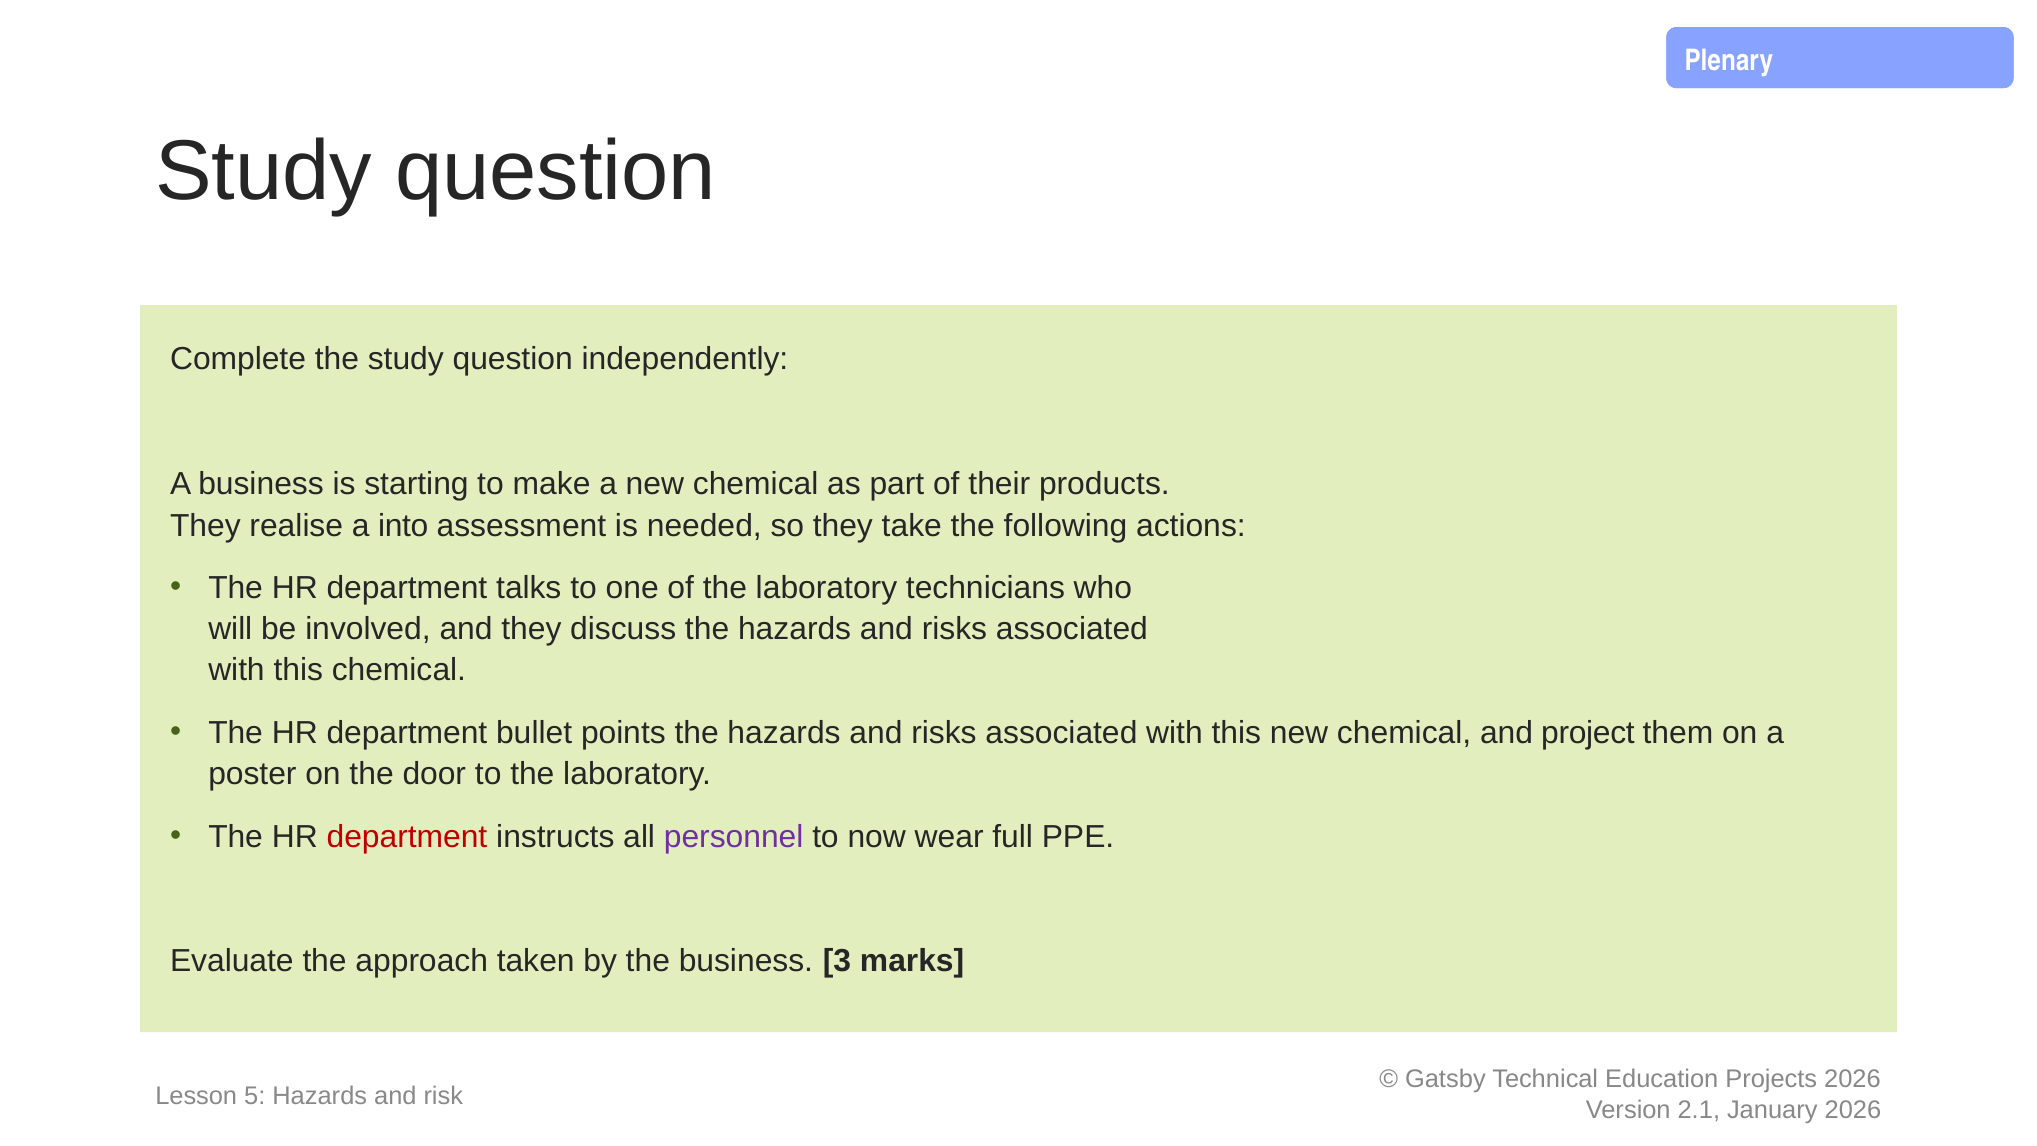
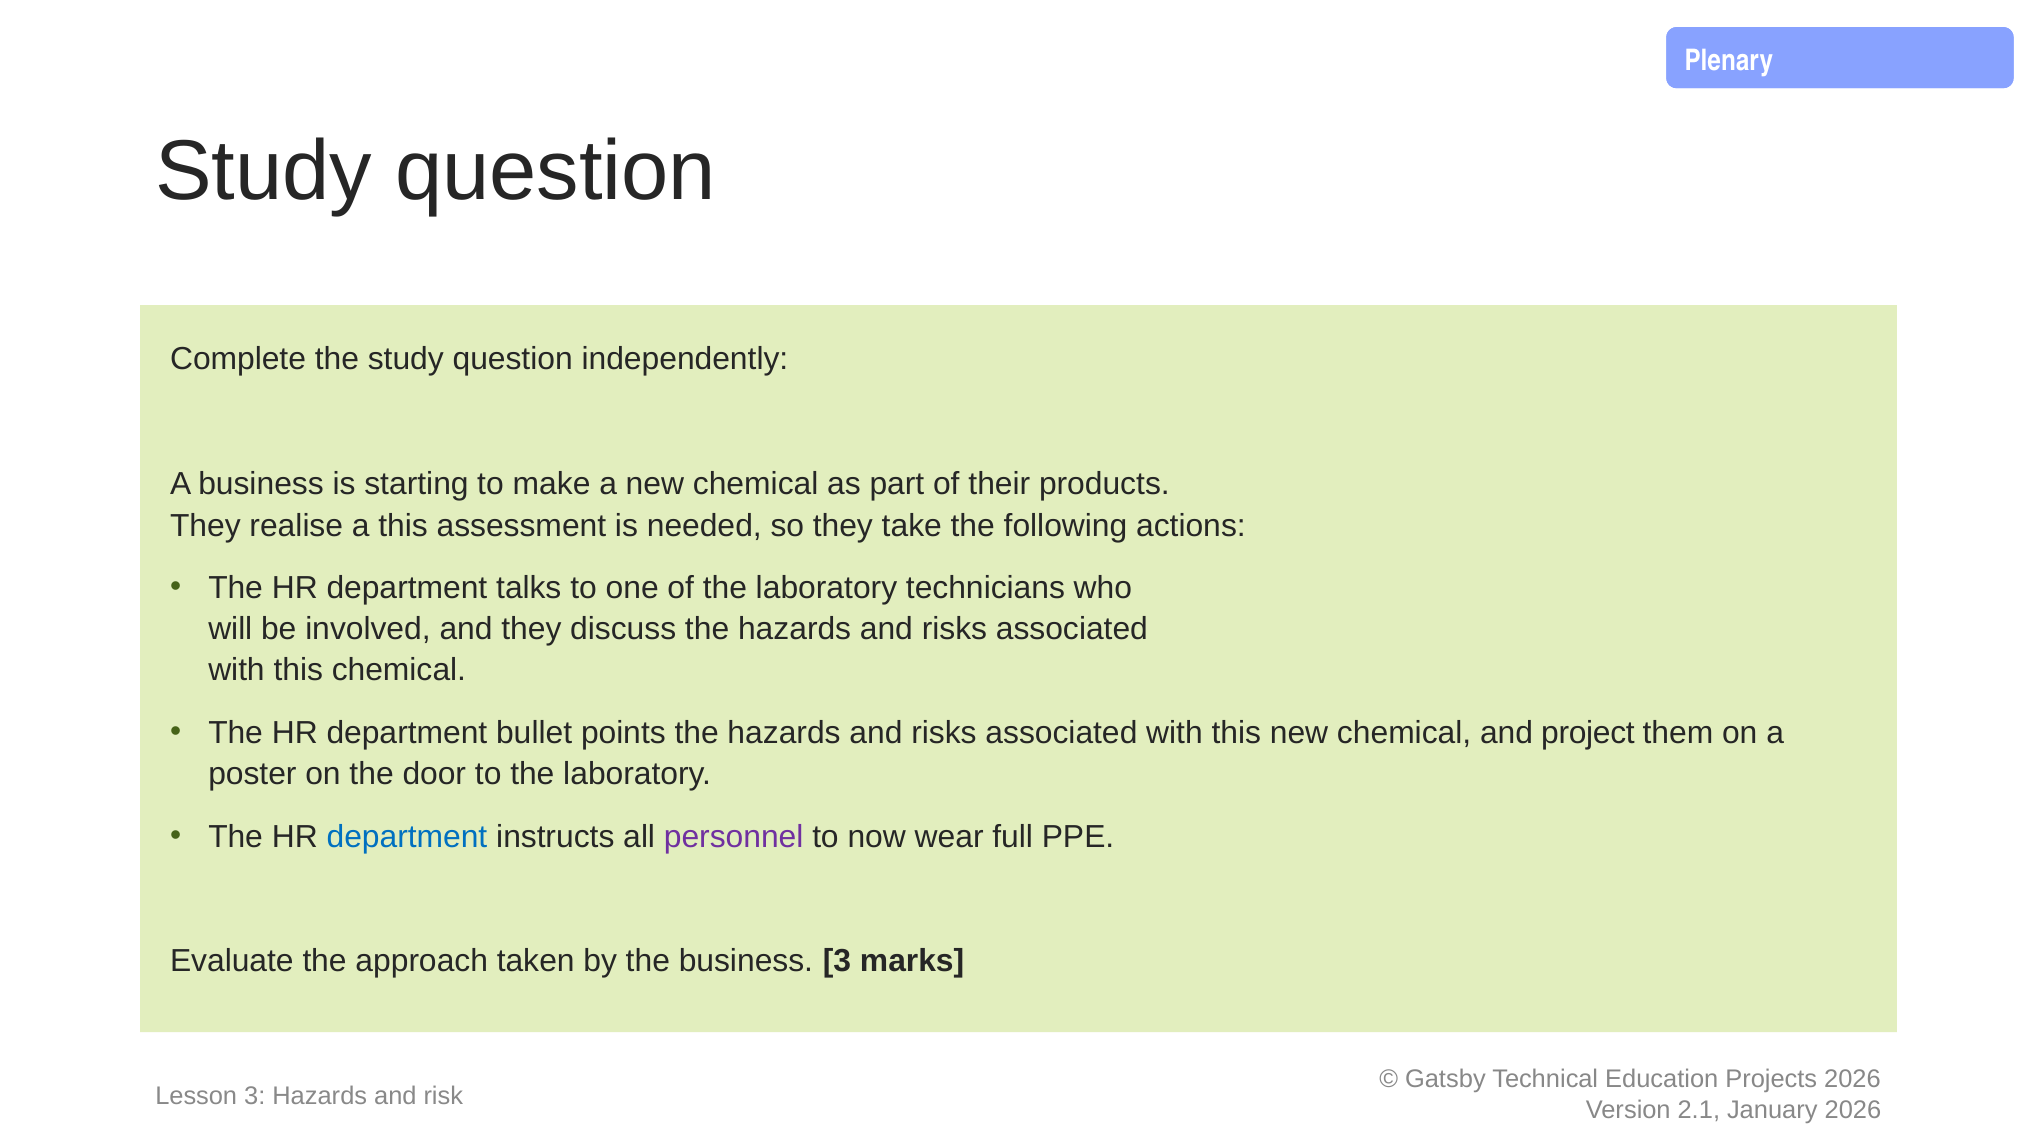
a into: into -> this
department at (407, 836) colour: red -> blue
Lesson 5: 5 -> 3
